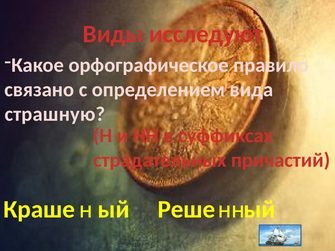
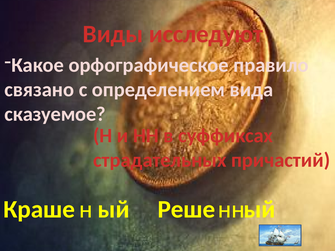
страшную: страшную -> сказуемое
